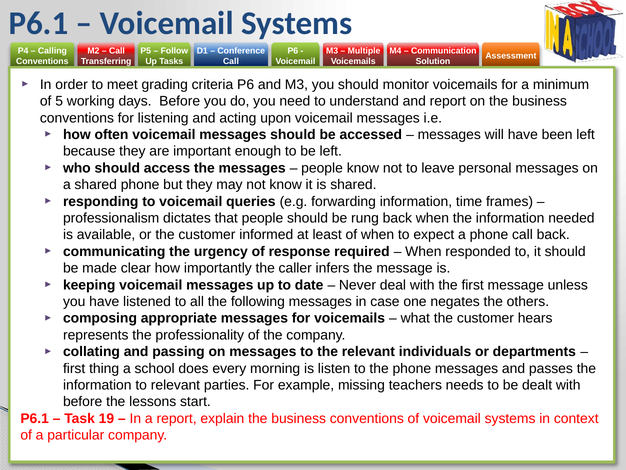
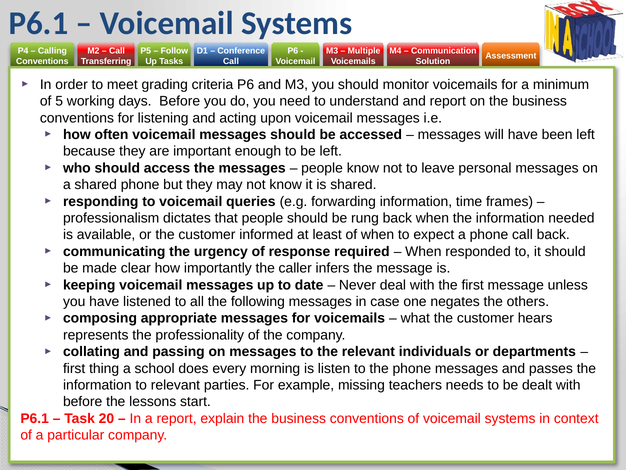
19: 19 -> 20
